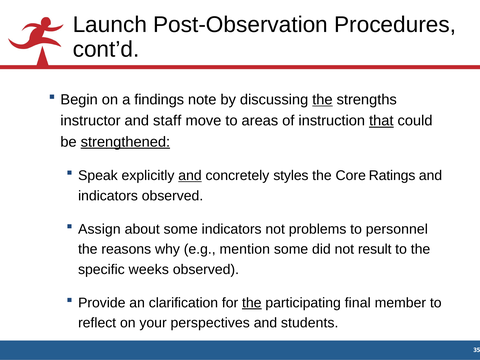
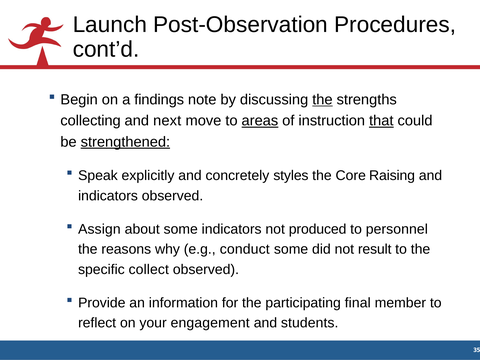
instructor: instructor -> collecting
staff: staff -> next
areas underline: none -> present
and at (190, 176) underline: present -> none
Ratings: Ratings -> Raising
problems: problems -> produced
mention: mention -> conduct
weeks: weeks -> collect
clarification: clarification -> information
the at (252, 303) underline: present -> none
perspectives: perspectives -> engagement
